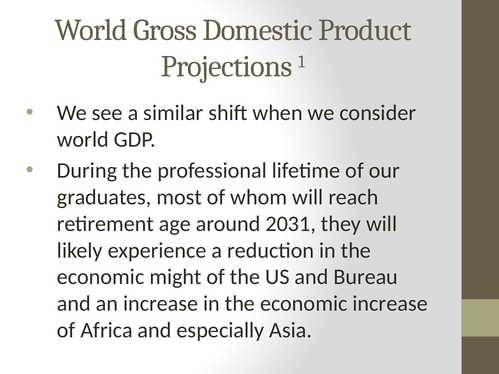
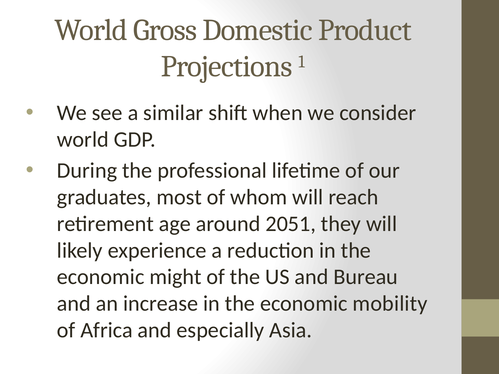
2031: 2031 -> 2051
economic increase: increase -> mobility
